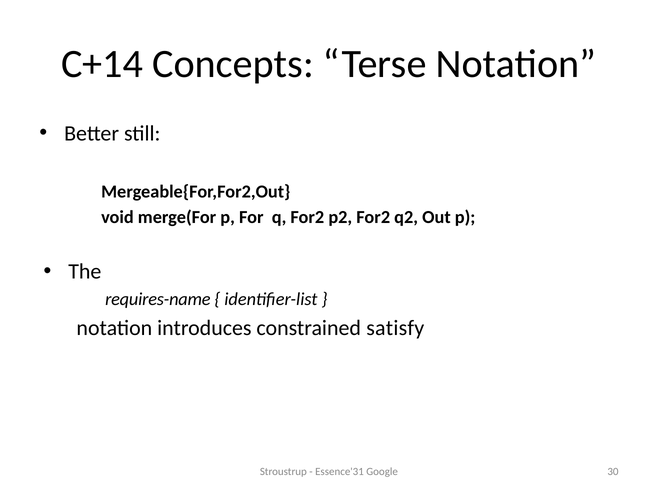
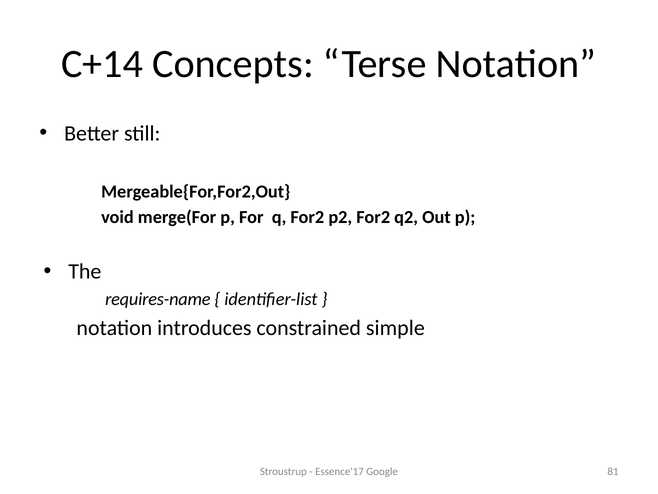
satisfy: satisfy -> simple
Essence'31: Essence'31 -> Essence'17
30: 30 -> 81
